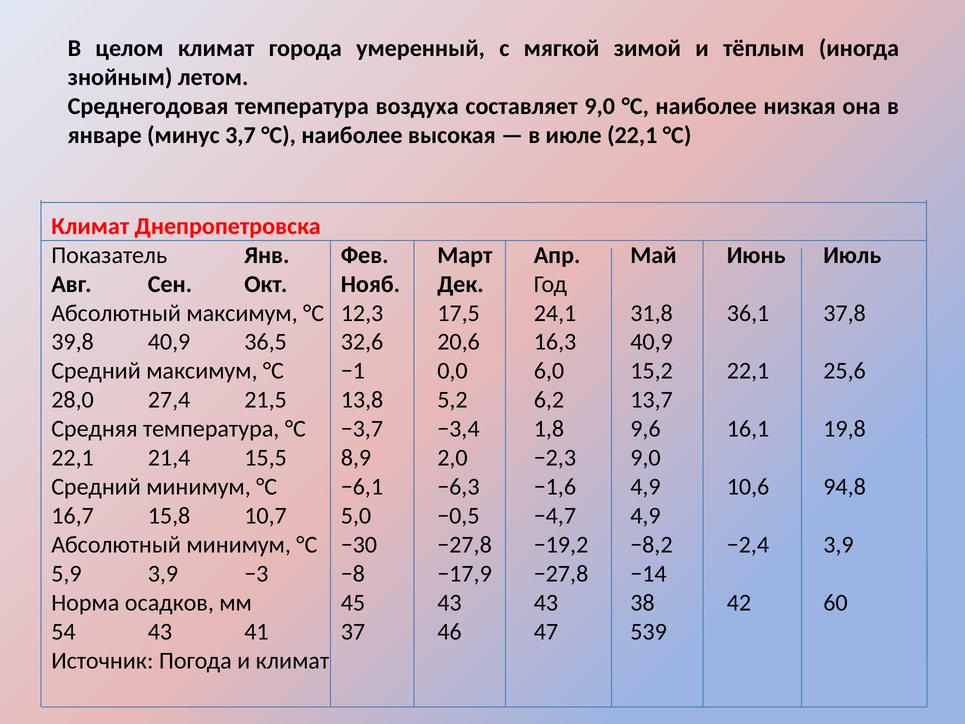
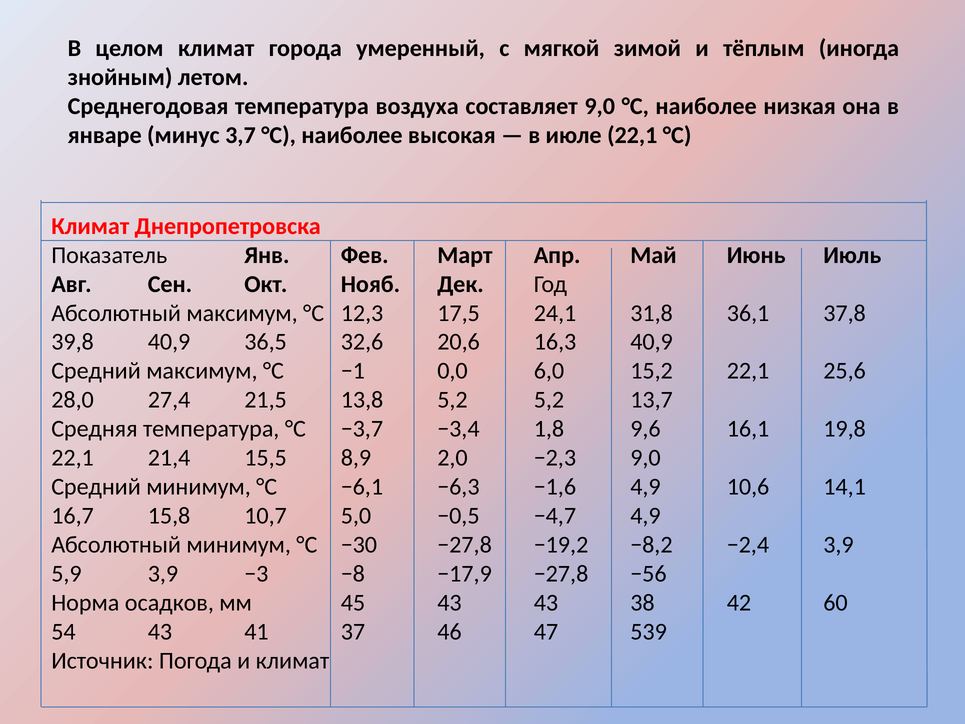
5,2 6,2: 6,2 -> 5,2
94,8: 94,8 -> 14,1
−14: −14 -> −56
